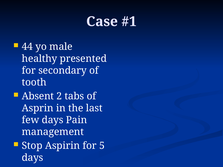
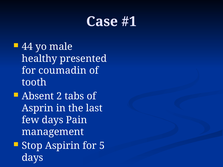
secondary: secondary -> coumadin
